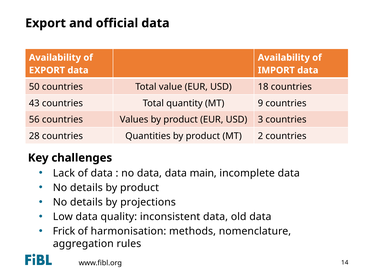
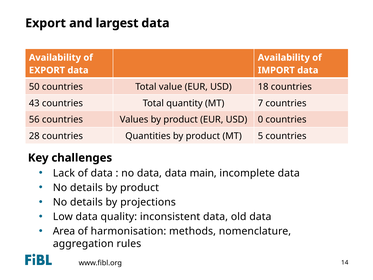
official: official -> largest
9: 9 -> 7
3: 3 -> 0
2: 2 -> 5
Frick: Frick -> Area
